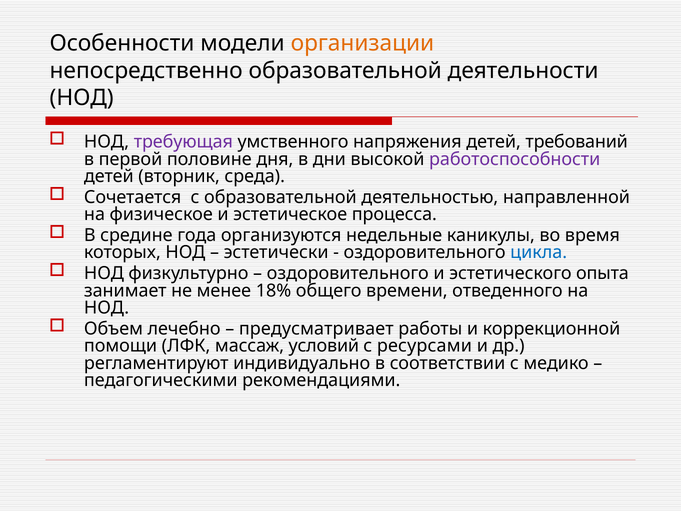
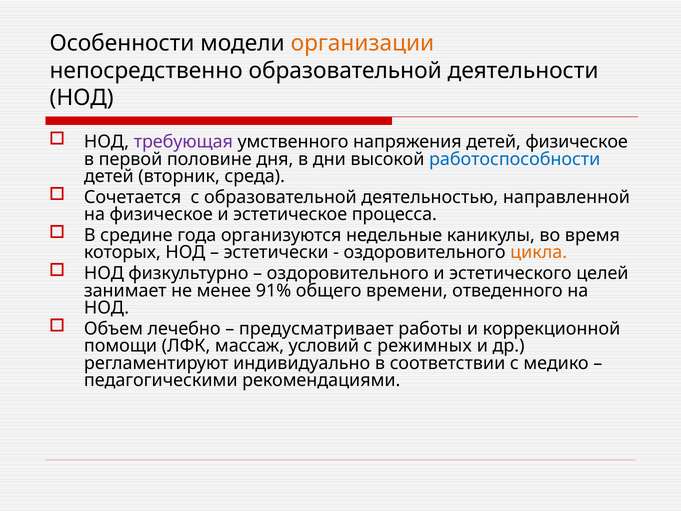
детей требований: требований -> физическое
работоспособности colour: purple -> blue
цикла colour: blue -> orange
опыта: опыта -> целей
18%: 18% -> 91%
ресурсами: ресурсами -> режимных
